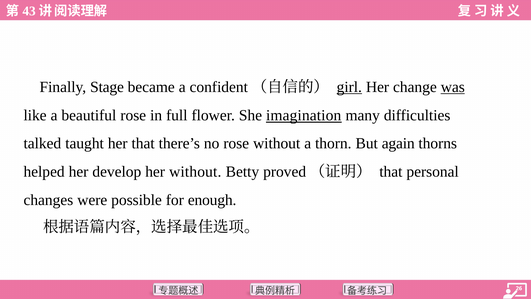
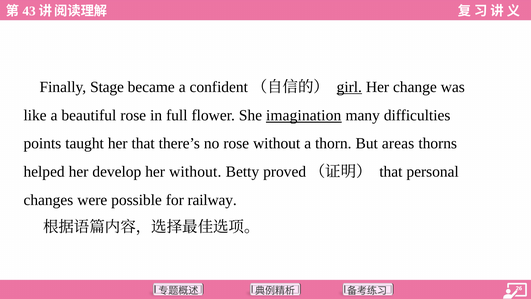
was underline: present -> none
talked: talked -> points
again: again -> areas
enough: enough -> railway
